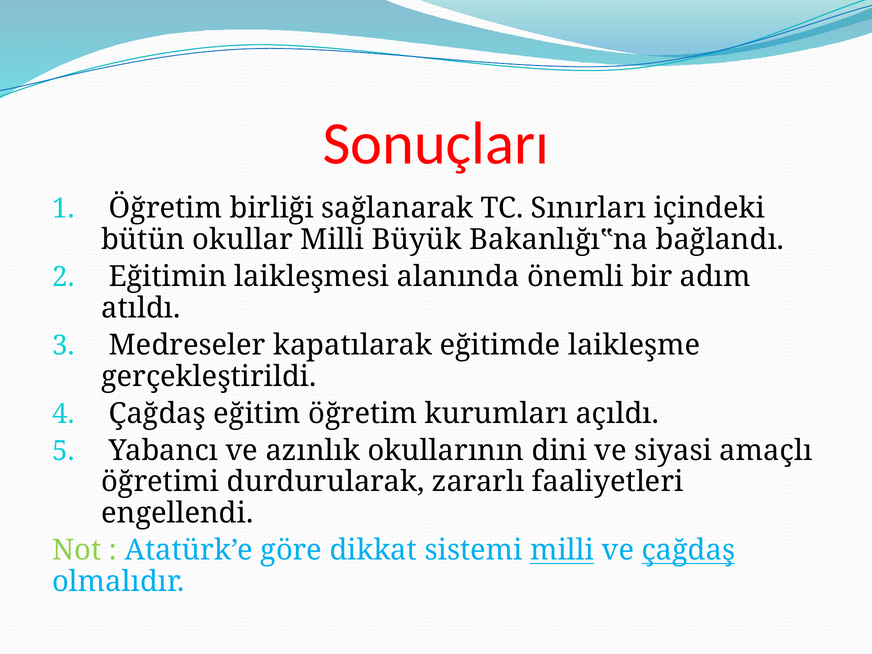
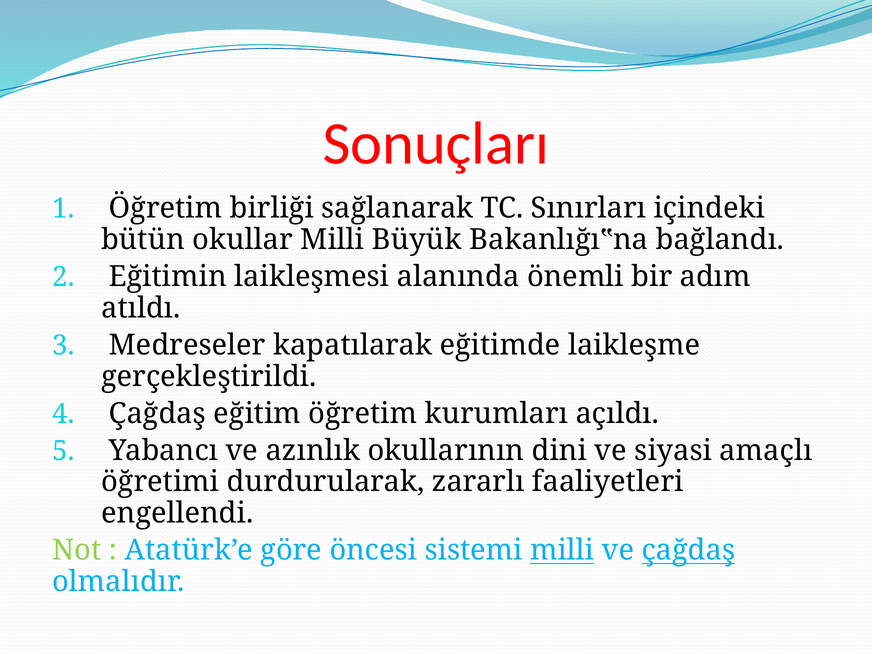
dikkat: dikkat -> öncesi
